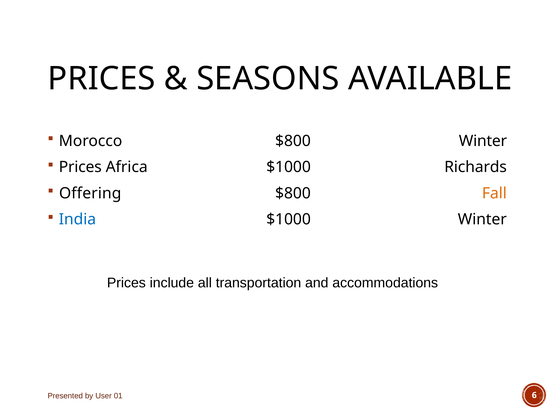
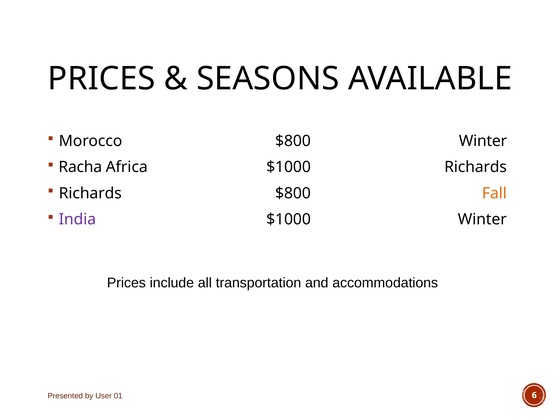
Prices at (80, 167): Prices -> Racha
Offering at (90, 193): Offering -> Richards
India colour: blue -> purple
